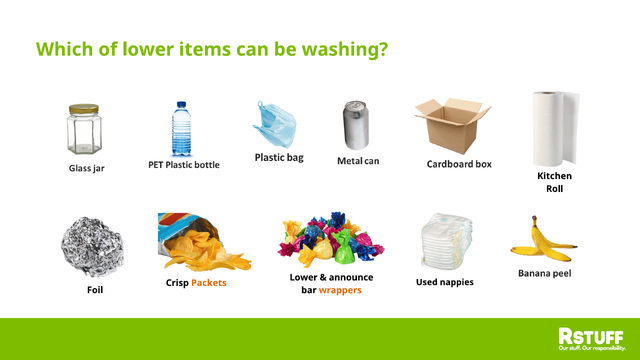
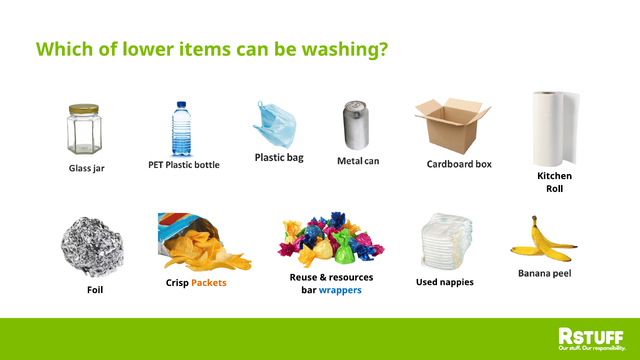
Lower at (304, 277): Lower -> Reuse
announce: announce -> resources
wrappers colour: orange -> blue
